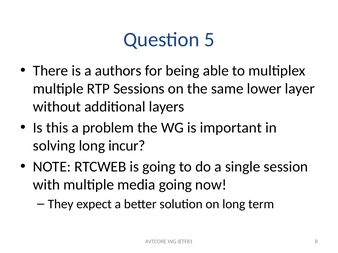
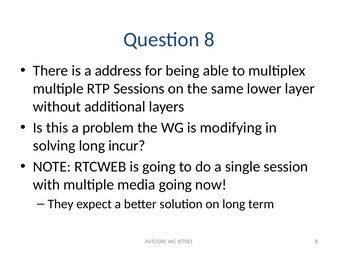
Question 5: 5 -> 8
authors: authors -> address
important: important -> modifying
